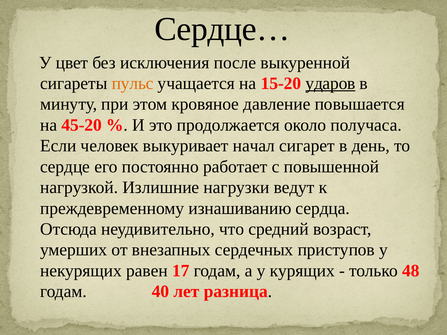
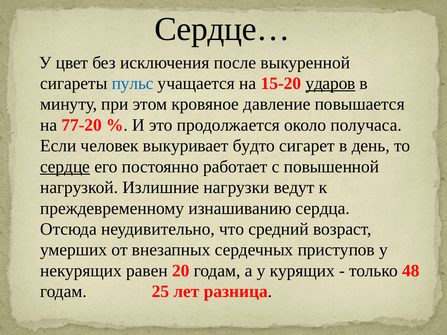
пульс colour: orange -> blue
45-20: 45-20 -> 77-20
начал: начал -> будто
сердце underline: none -> present
17: 17 -> 20
40: 40 -> 25
